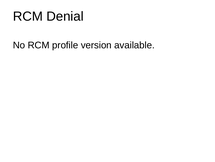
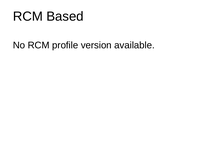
Denial: Denial -> Based
